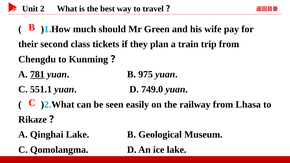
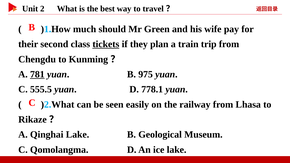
tickets underline: none -> present
551.1: 551.1 -> 555.5
749.0: 749.0 -> 778.1
